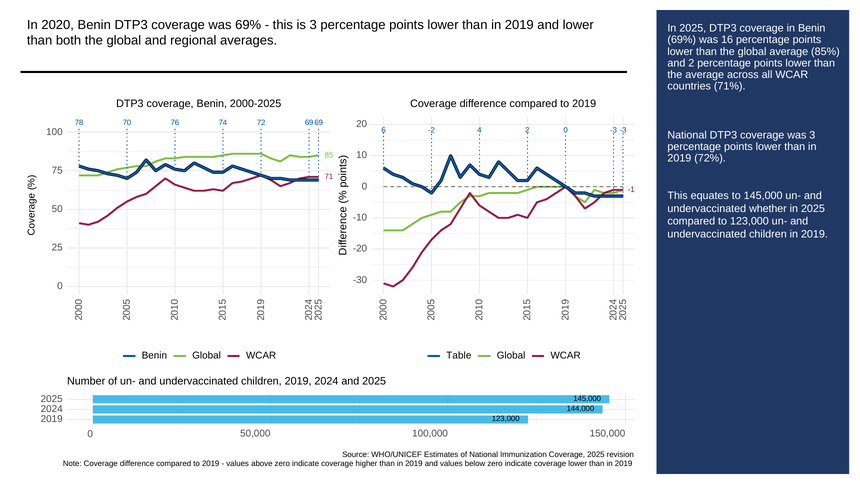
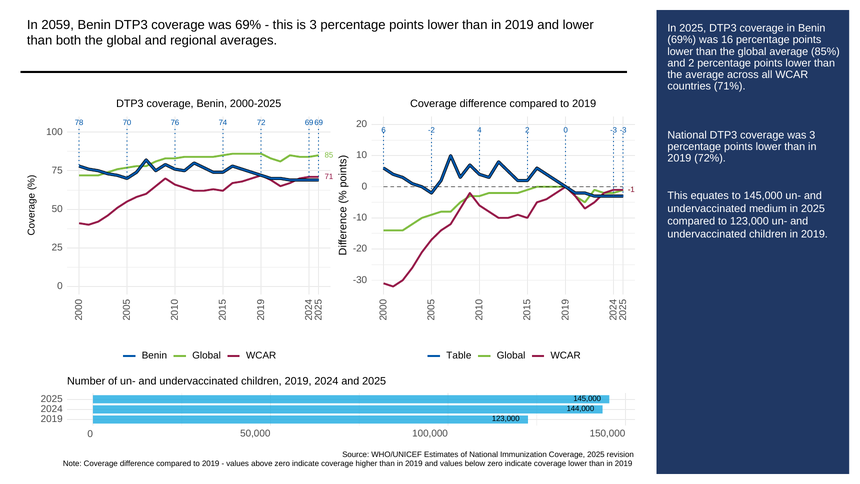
2020: 2020 -> 2059
whether: whether -> medium
